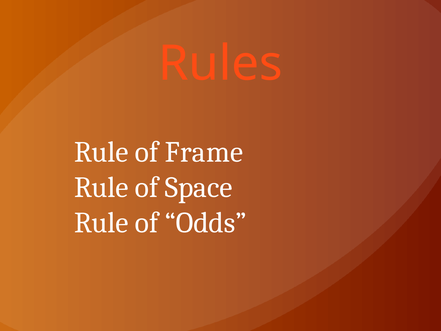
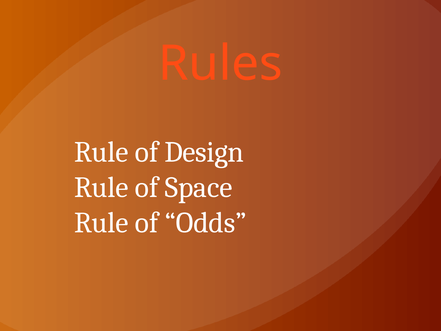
Frame: Frame -> Design
